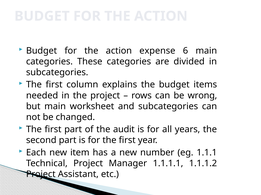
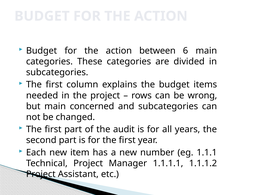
expense: expense -> between
worksheet: worksheet -> concerned
